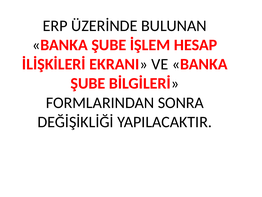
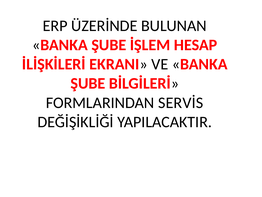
SONRA: SONRA -> SERVİS
